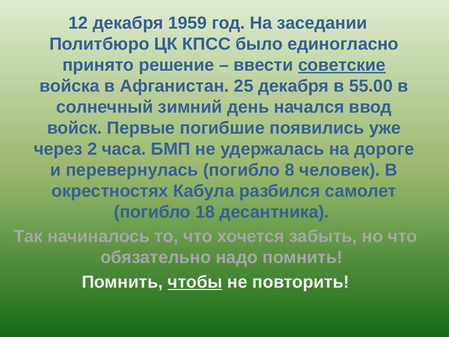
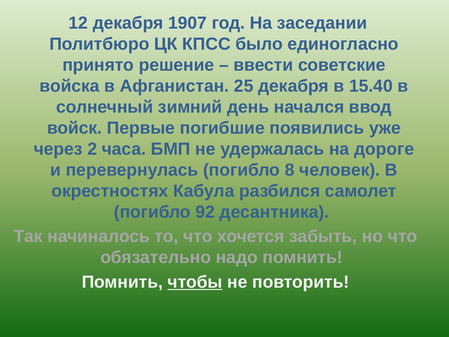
1959: 1959 -> 1907
советские underline: present -> none
55.00: 55.00 -> 15.40
18: 18 -> 92
